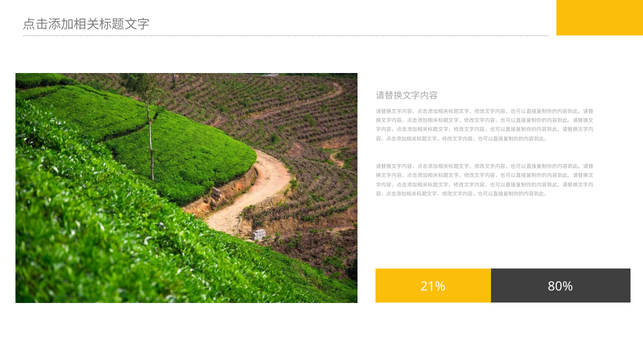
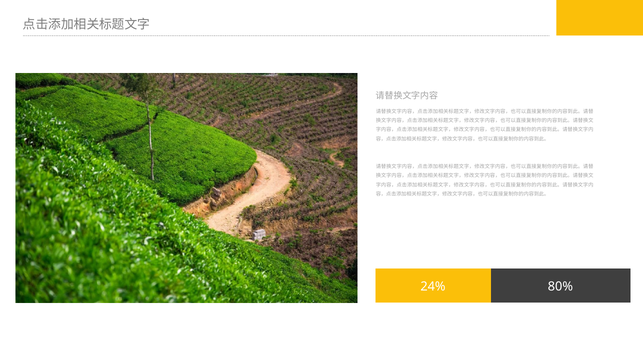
21%: 21% -> 24%
